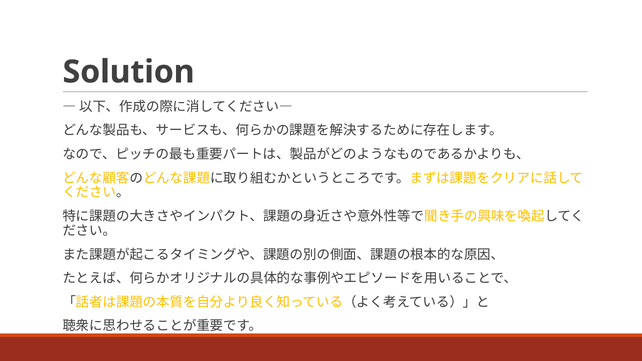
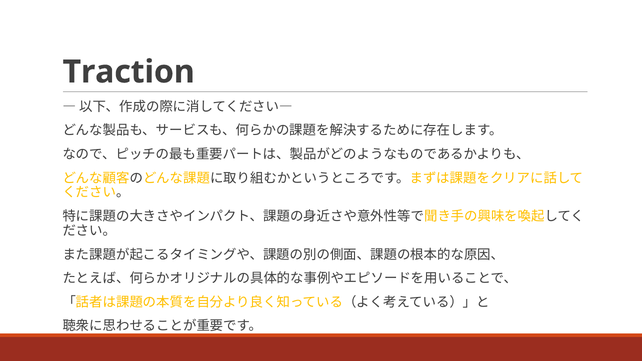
Solution: Solution -> Traction
